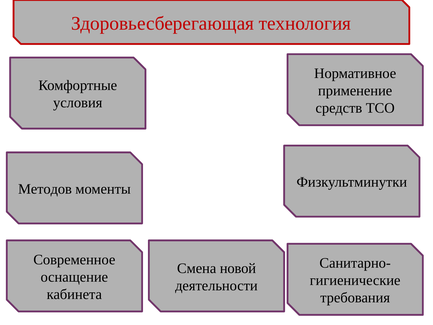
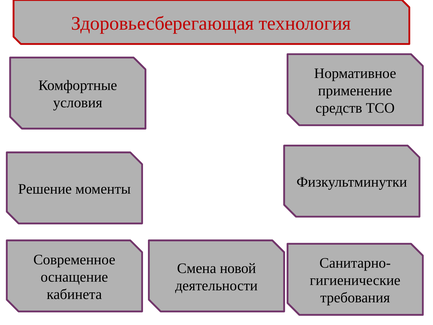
Методов: Методов -> Решение
